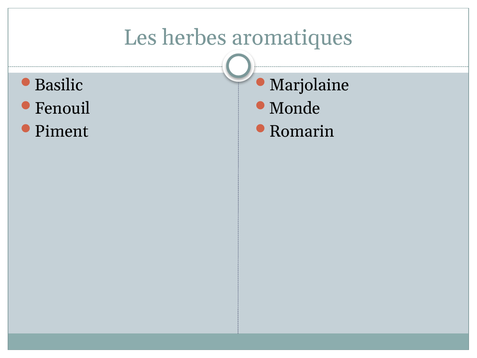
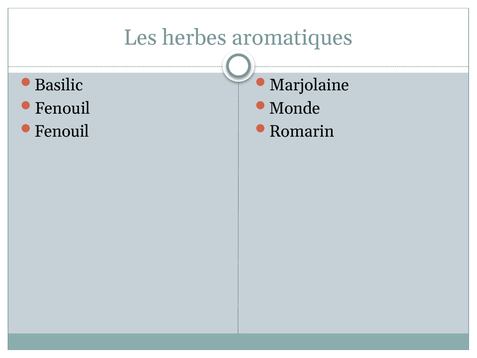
Piment at (62, 131): Piment -> Fenouil
